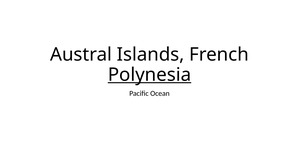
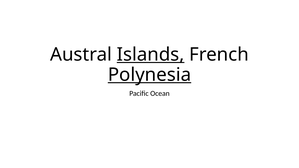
Islands underline: none -> present
